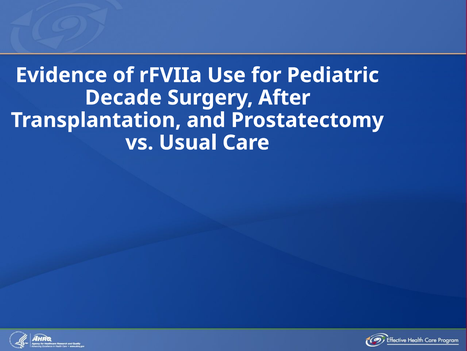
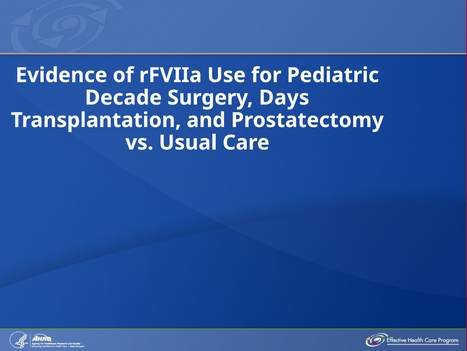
After: After -> Days
